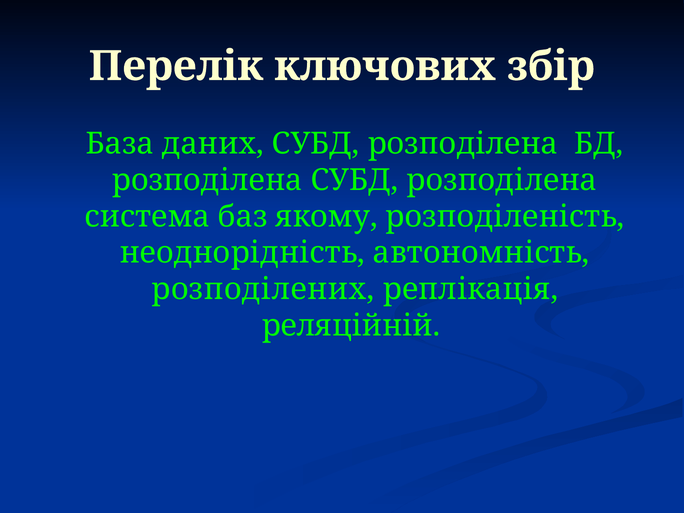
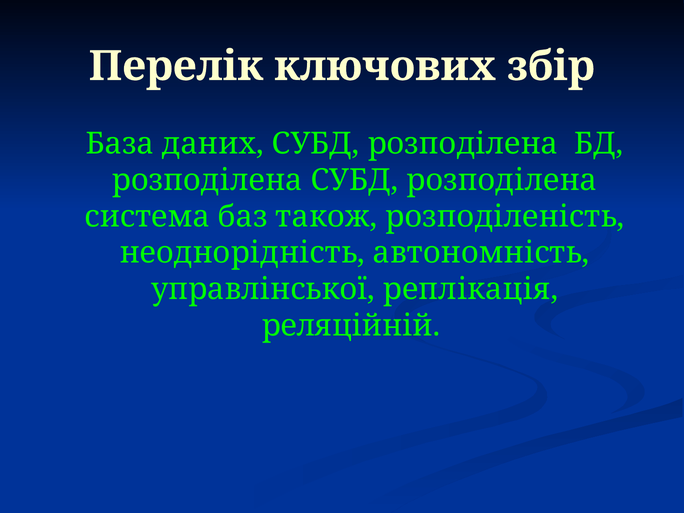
якому: якому -> також
розподілених: розподілених -> управлінської
